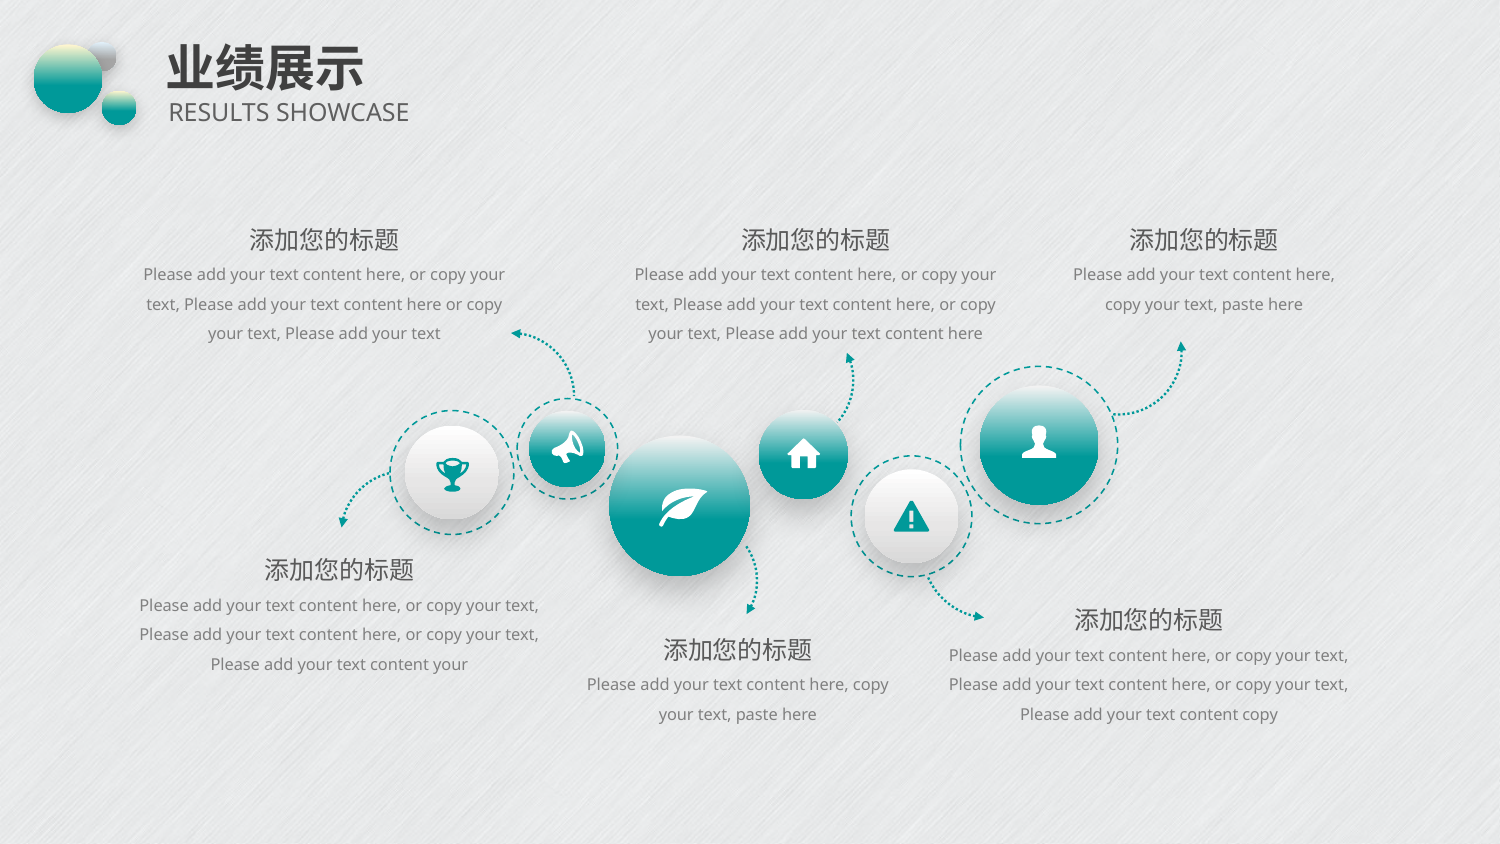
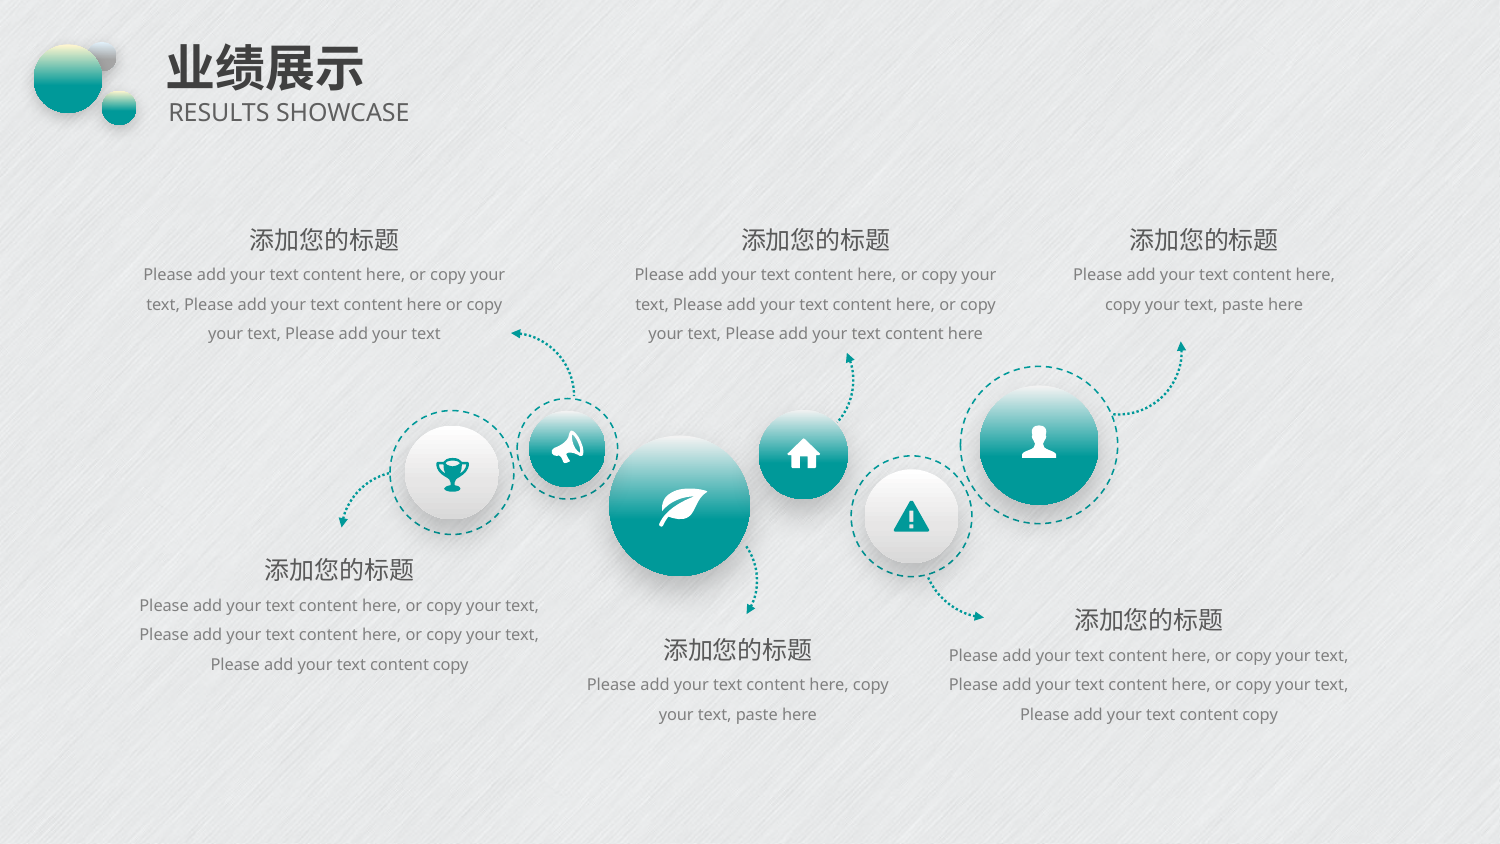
your at (451, 665): your -> copy
